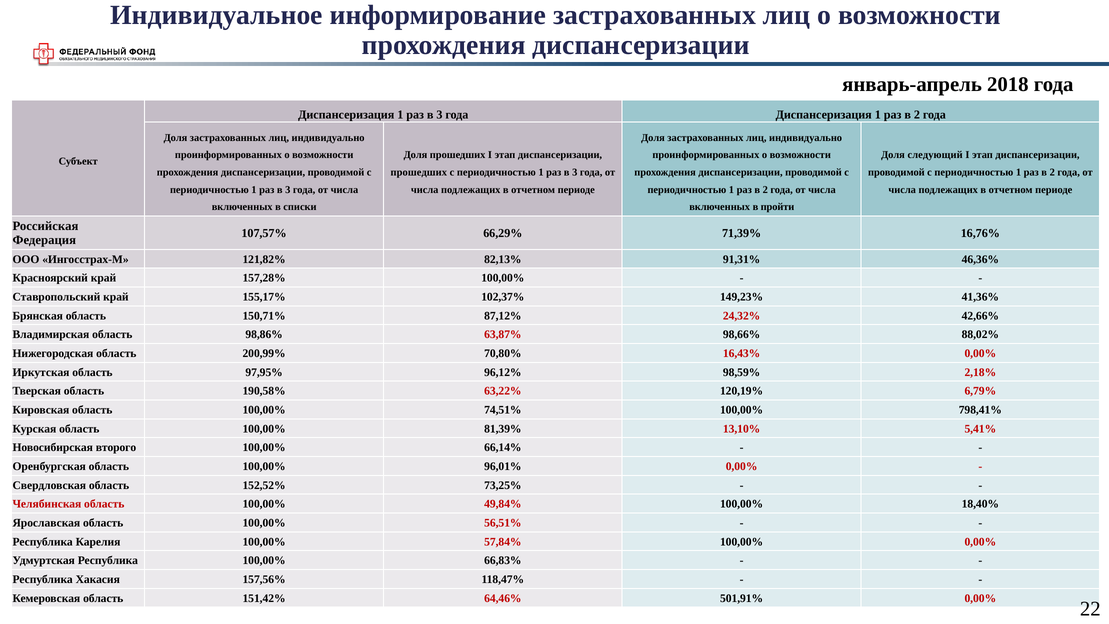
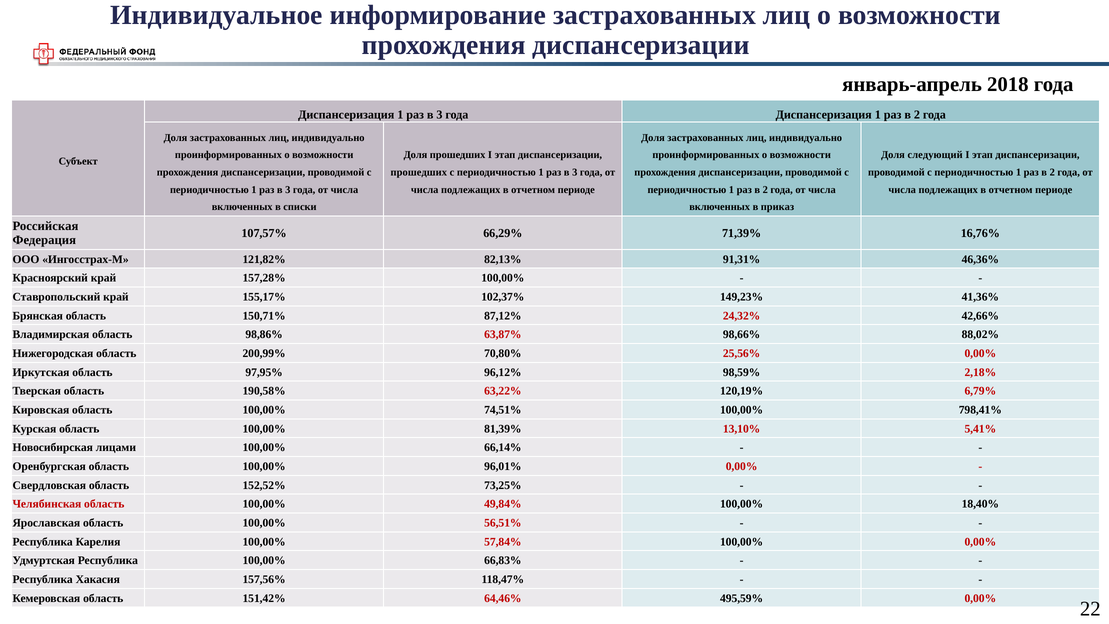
пройти: пройти -> приказ
16,43%: 16,43% -> 25,56%
второго: второго -> лицами
501,91%: 501,91% -> 495,59%
